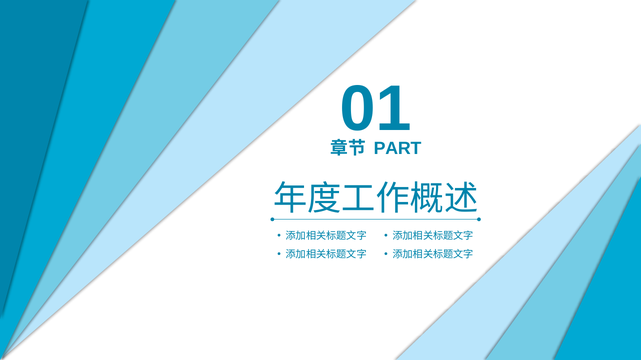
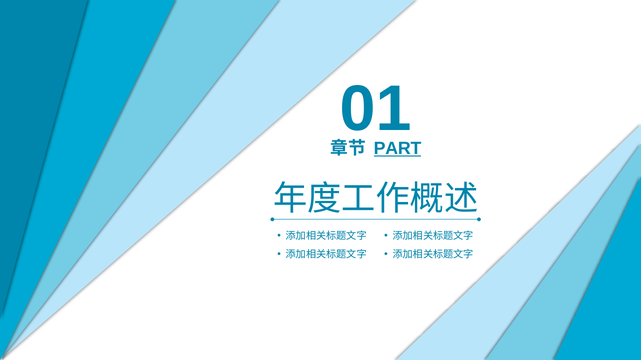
PART underline: none -> present
